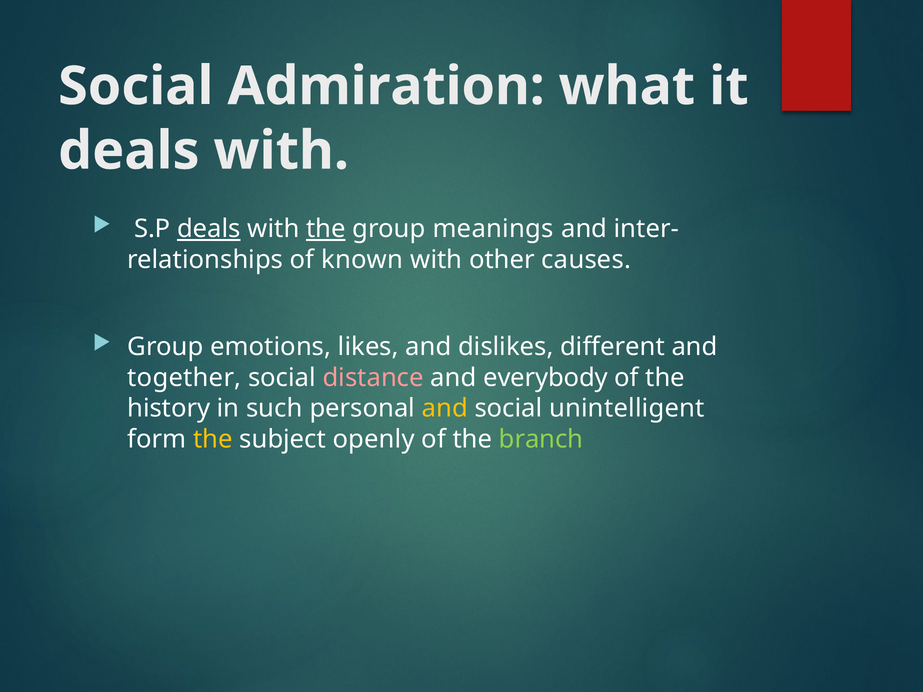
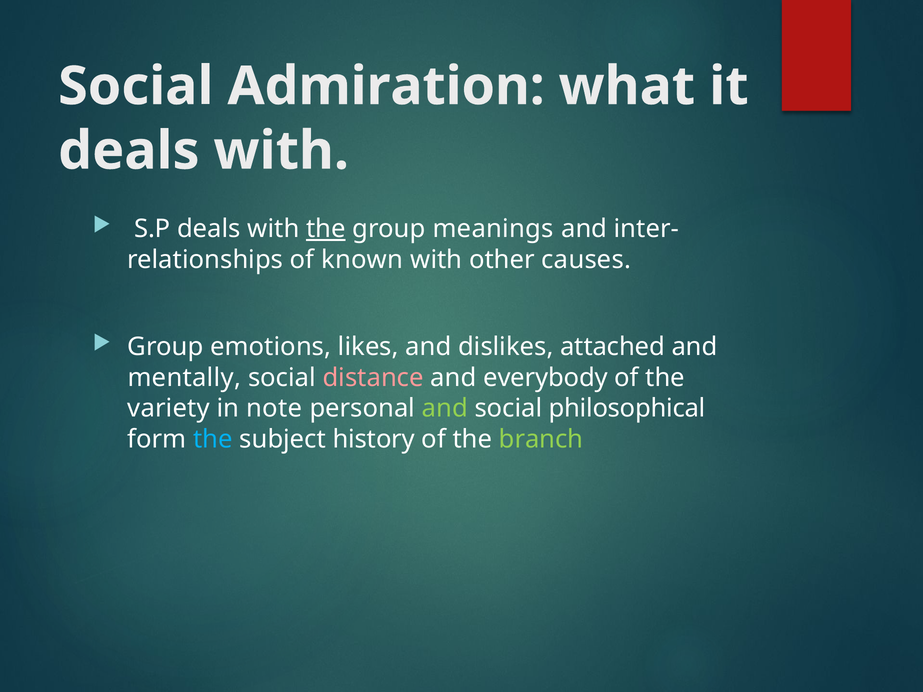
deals at (209, 229) underline: present -> none
different: different -> attached
together: together -> mentally
history: history -> variety
such: such -> note
and at (445, 409) colour: yellow -> light green
unintelligent: unintelligent -> philosophical
the at (213, 439) colour: yellow -> light blue
openly: openly -> history
